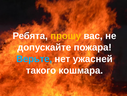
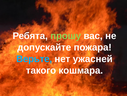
прошу colour: yellow -> light green
